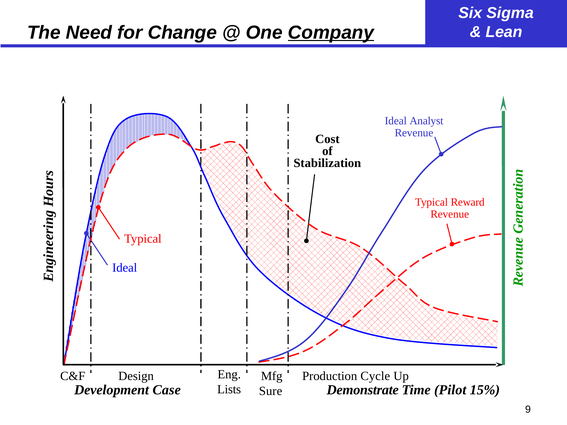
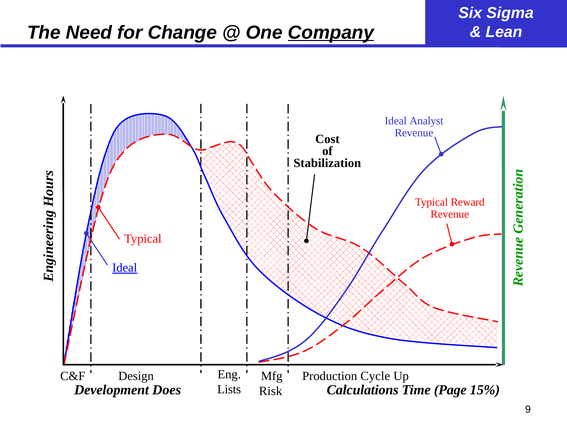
Ideal at (125, 268) underline: none -> present
Case: Case -> Does
Demonstrate: Demonstrate -> Calculations
Pilot: Pilot -> Page
Sure: Sure -> Risk
